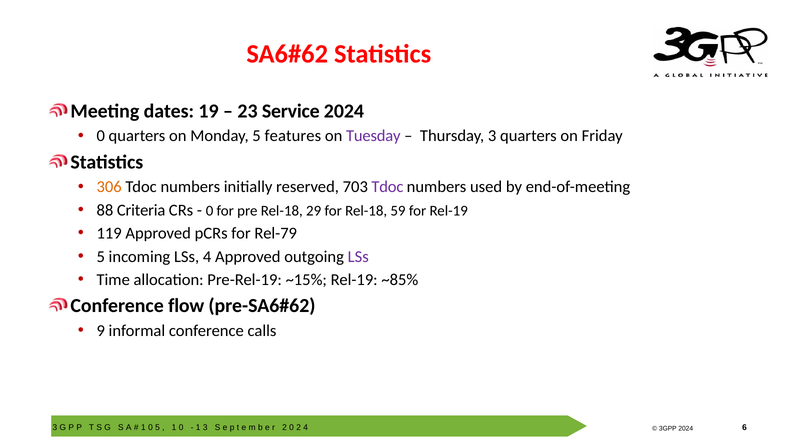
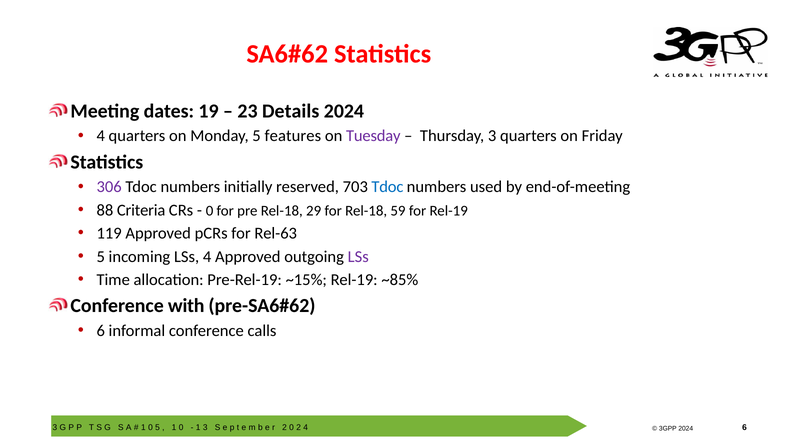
Service: Service -> Details
0 at (101, 136): 0 -> 4
306 colour: orange -> purple
Tdoc at (387, 187) colour: purple -> blue
Rel-79: Rel-79 -> Rel-63
flow: flow -> with
9 at (101, 330): 9 -> 6
